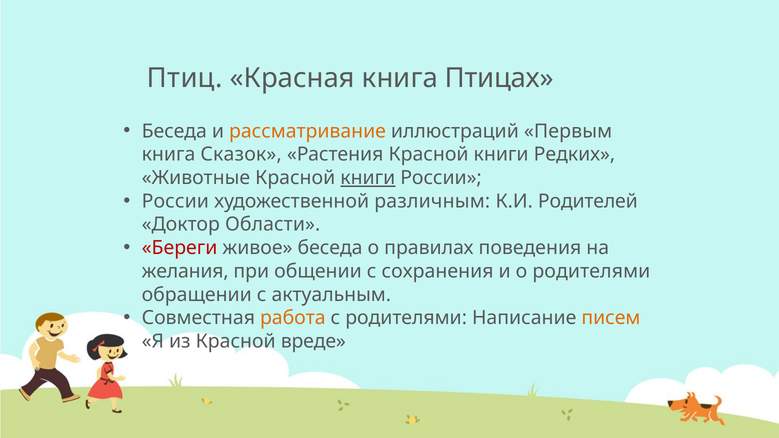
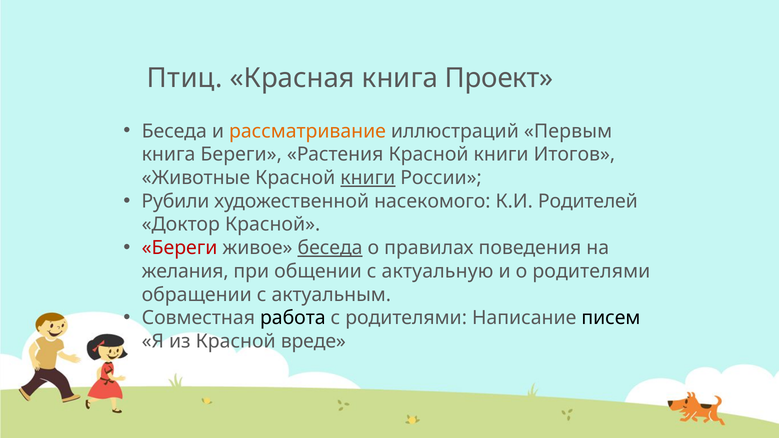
Птицах: Птицах -> Проект
книга Сказок: Сказок -> Береги
Редких: Редких -> Итогов
России at (175, 201): России -> Рубили
различным: различным -> насекомого
Доктор Области: Области -> Красной
беседа at (330, 248) underline: none -> present
сохранения: сохранения -> актуальную
работа colour: orange -> black
писем colour: orange -> black
